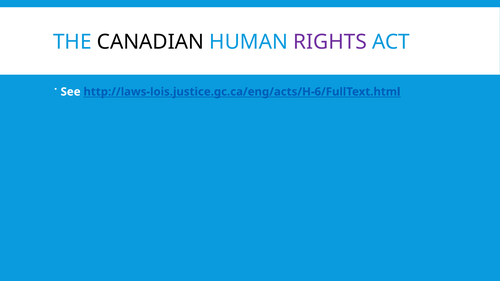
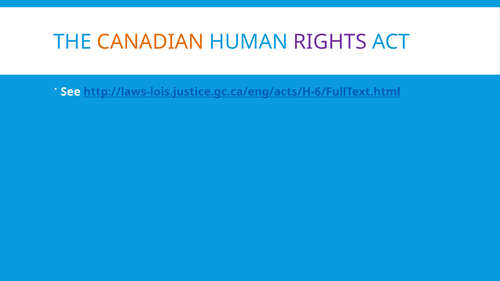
CANADIAN colour: black -> orange
